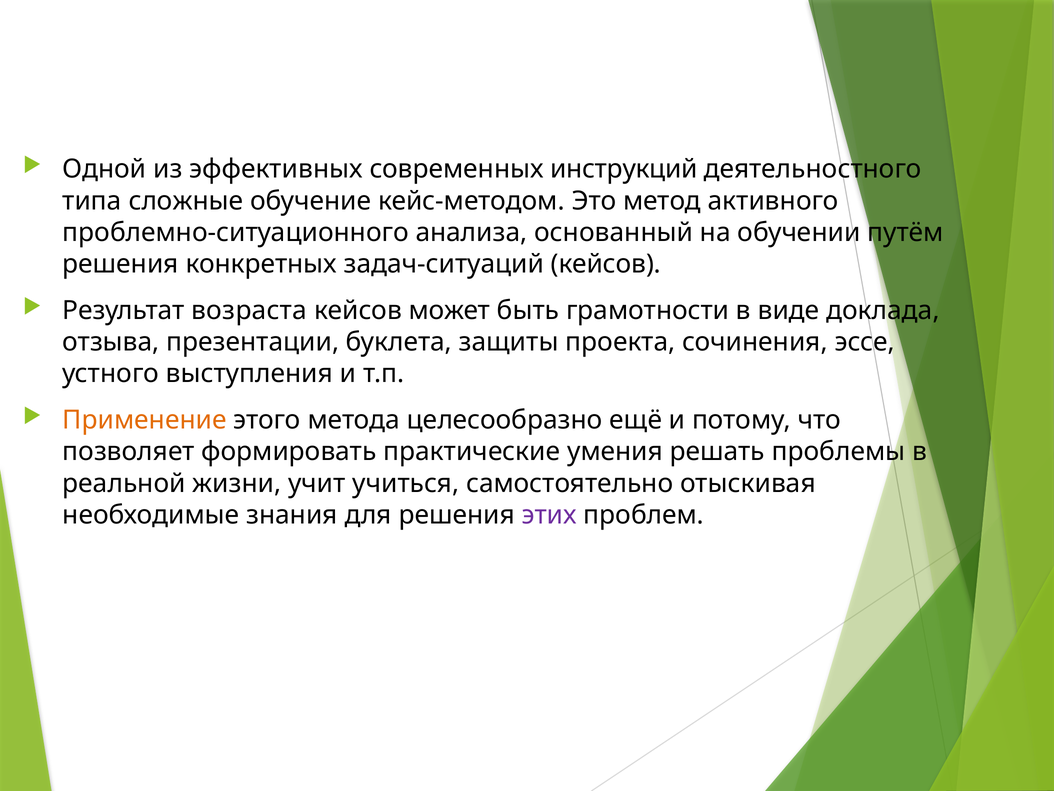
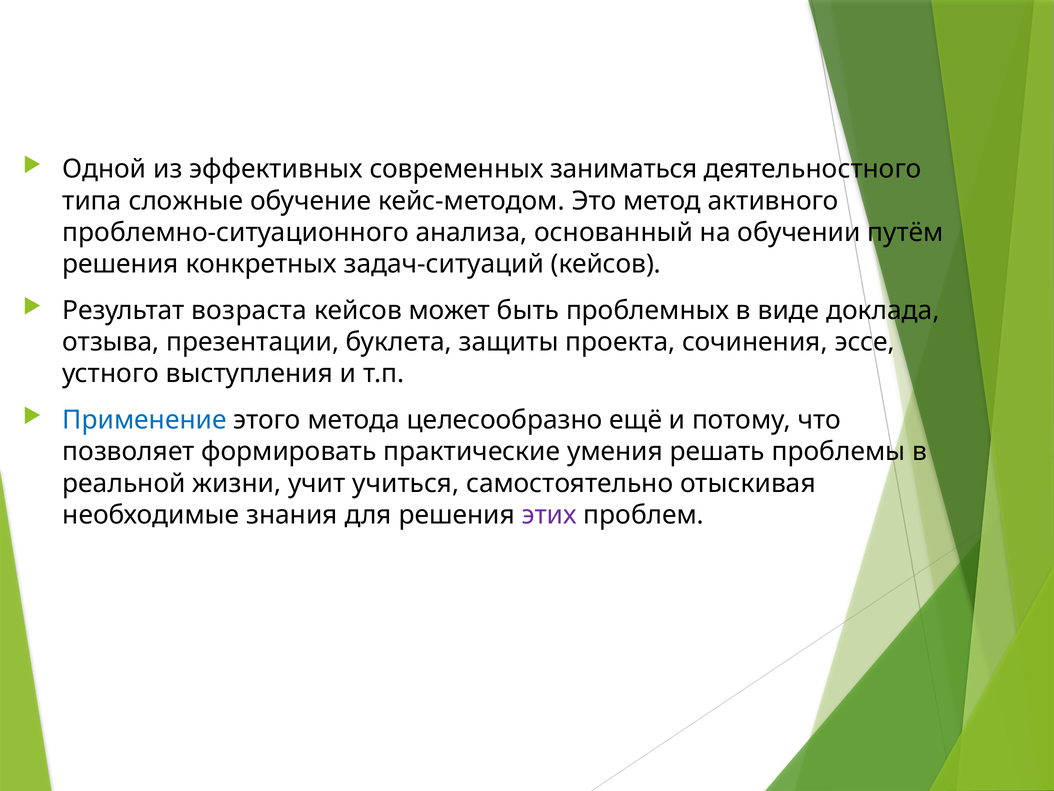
инструкций: инструкций -> заниматься
грамотности: грамотности -> проблемных
Применение colour: orange -> blue
